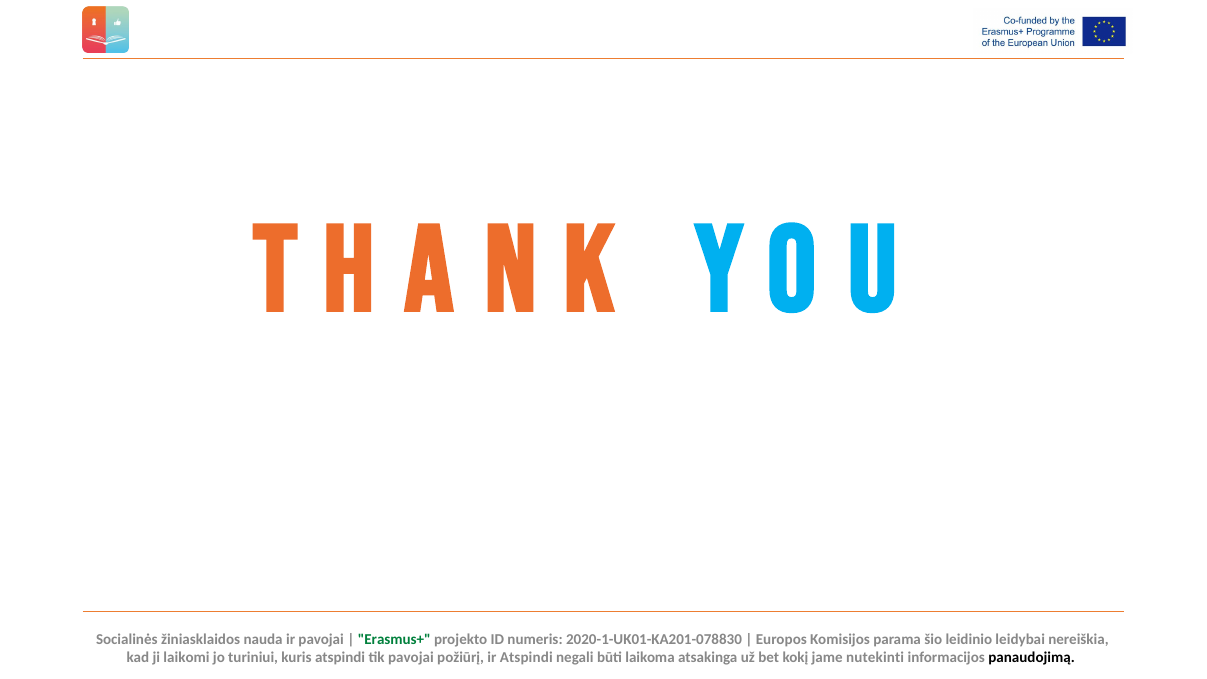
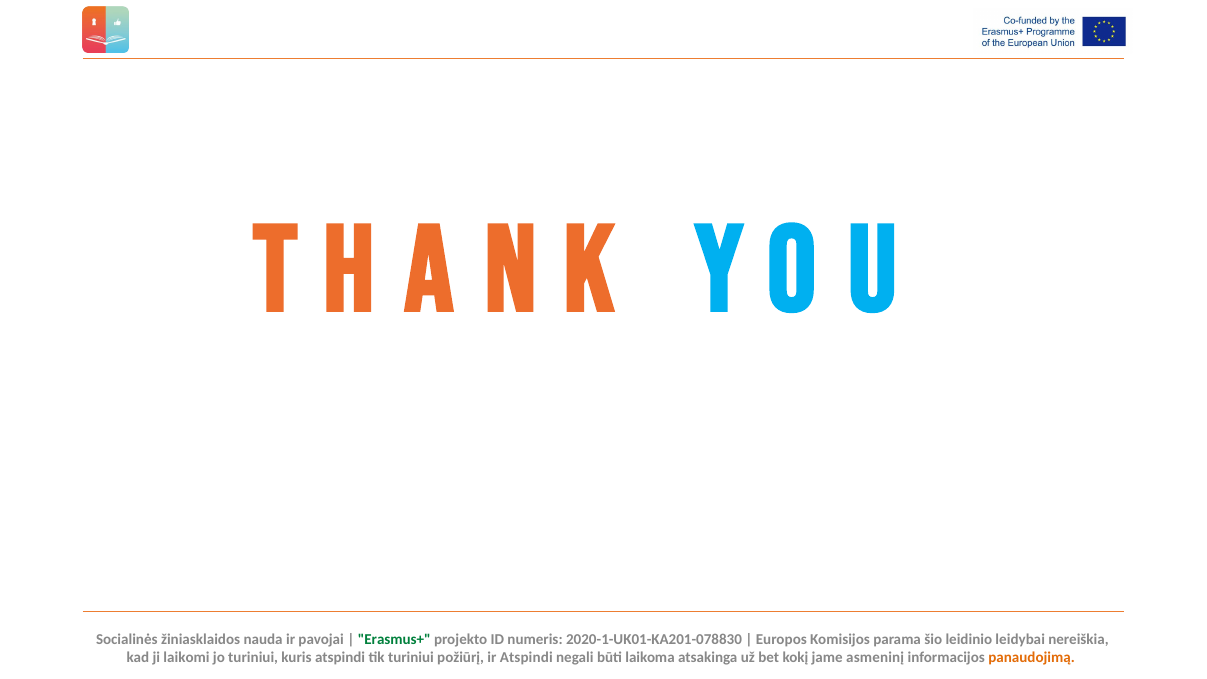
tik pavojai: pavojai -> turiniui
nutekinti: nutekinti -> asmeninį
panaudojimą colour: black -> orange
